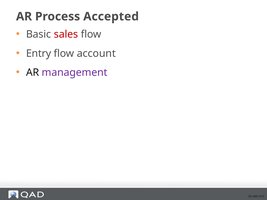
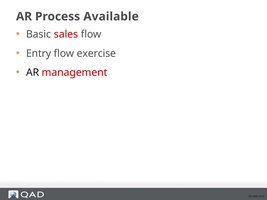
Accepted: Accepted -> Available
account: account -> exercise
management colour: purple -> red
